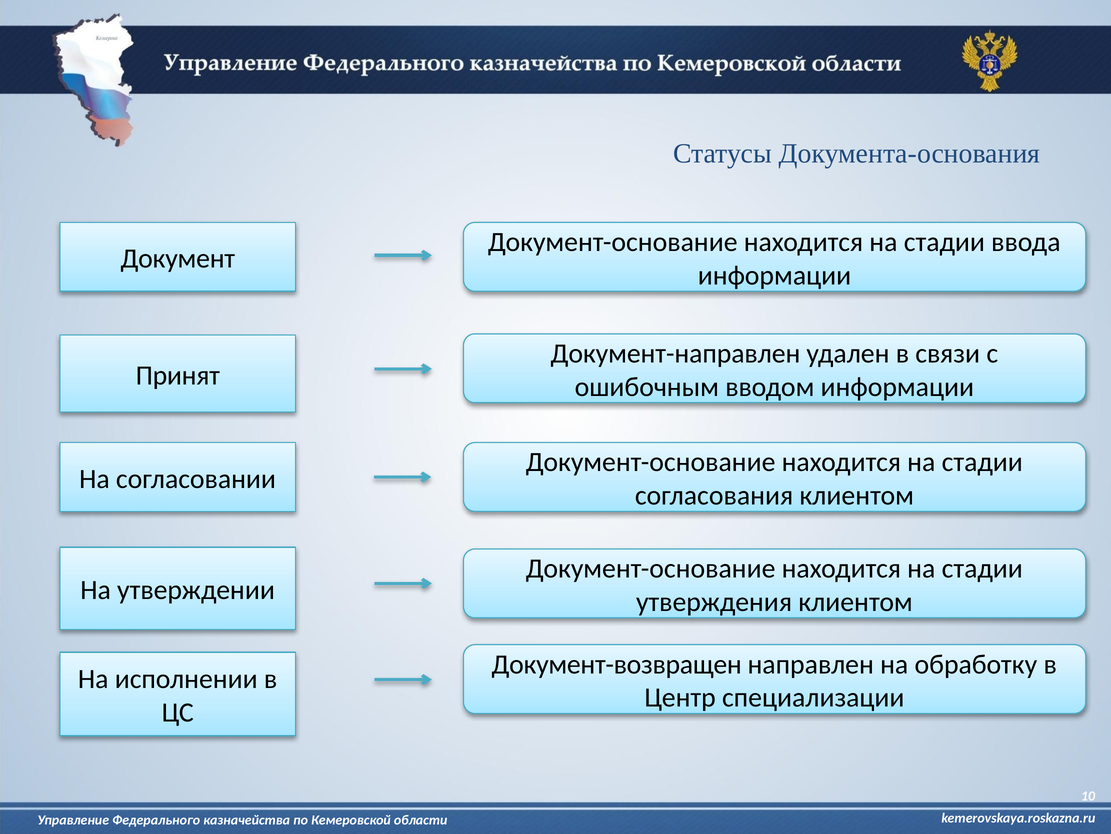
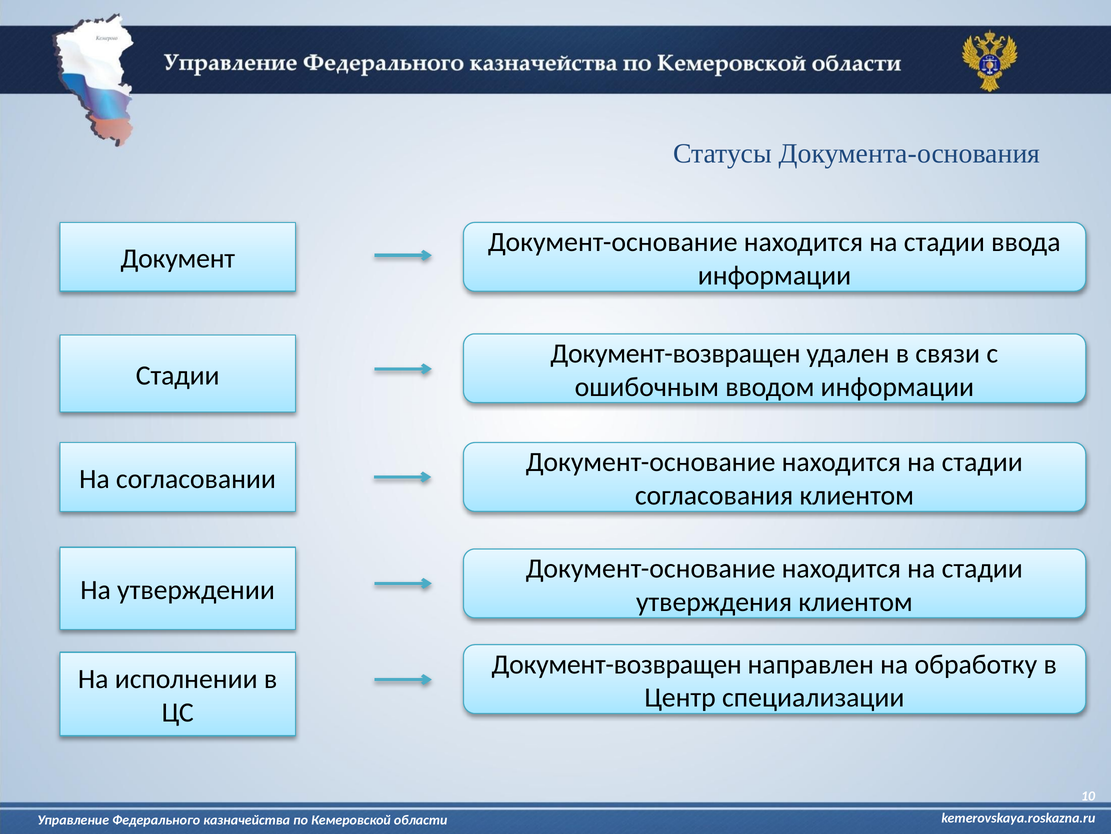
Документ-направлен at (675, 353): Документ-направлен -> Документ-возвращен
Принят at (178, 375): Принят -> Стадии
